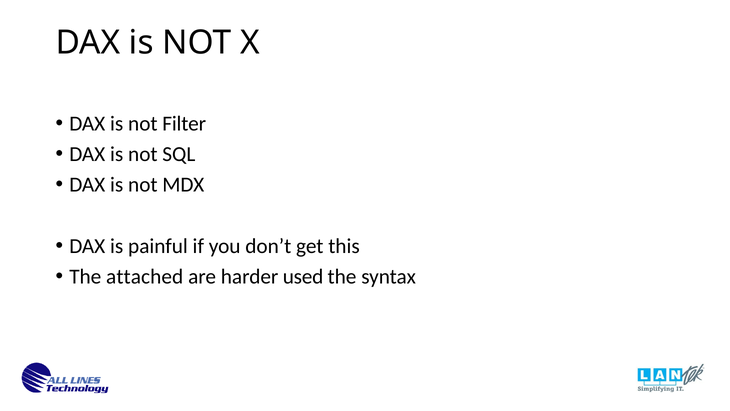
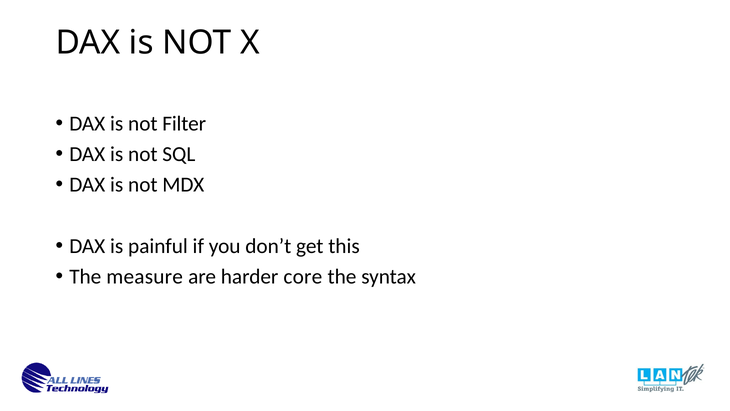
attached: attached -> measure
used: used -> core
